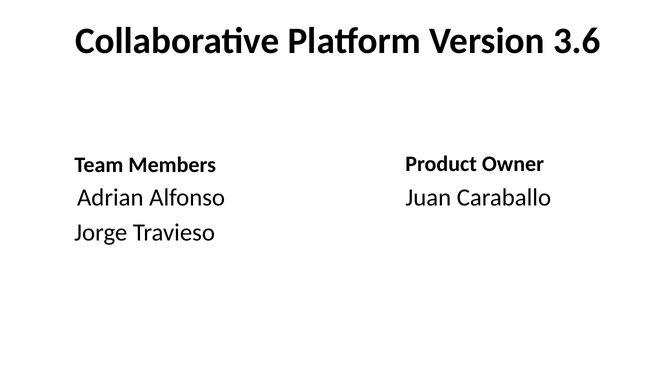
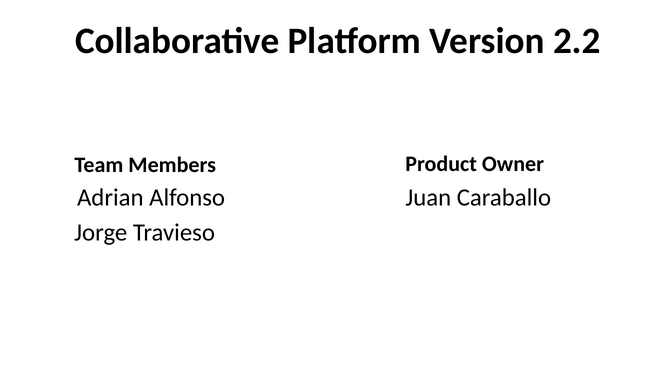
3.6: 3.6 -> 2.2
